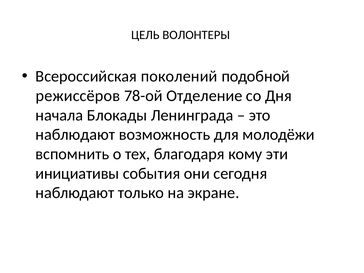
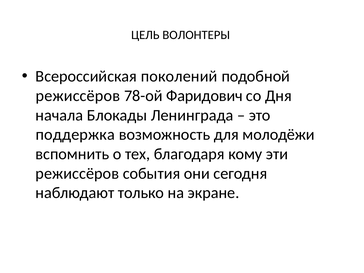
Отделение: Отделение -> Фаридович
наблюдают at (75, 135): наблюдают -> поддержка
инициативы at (77, 173): инициативы -> режиссёров
